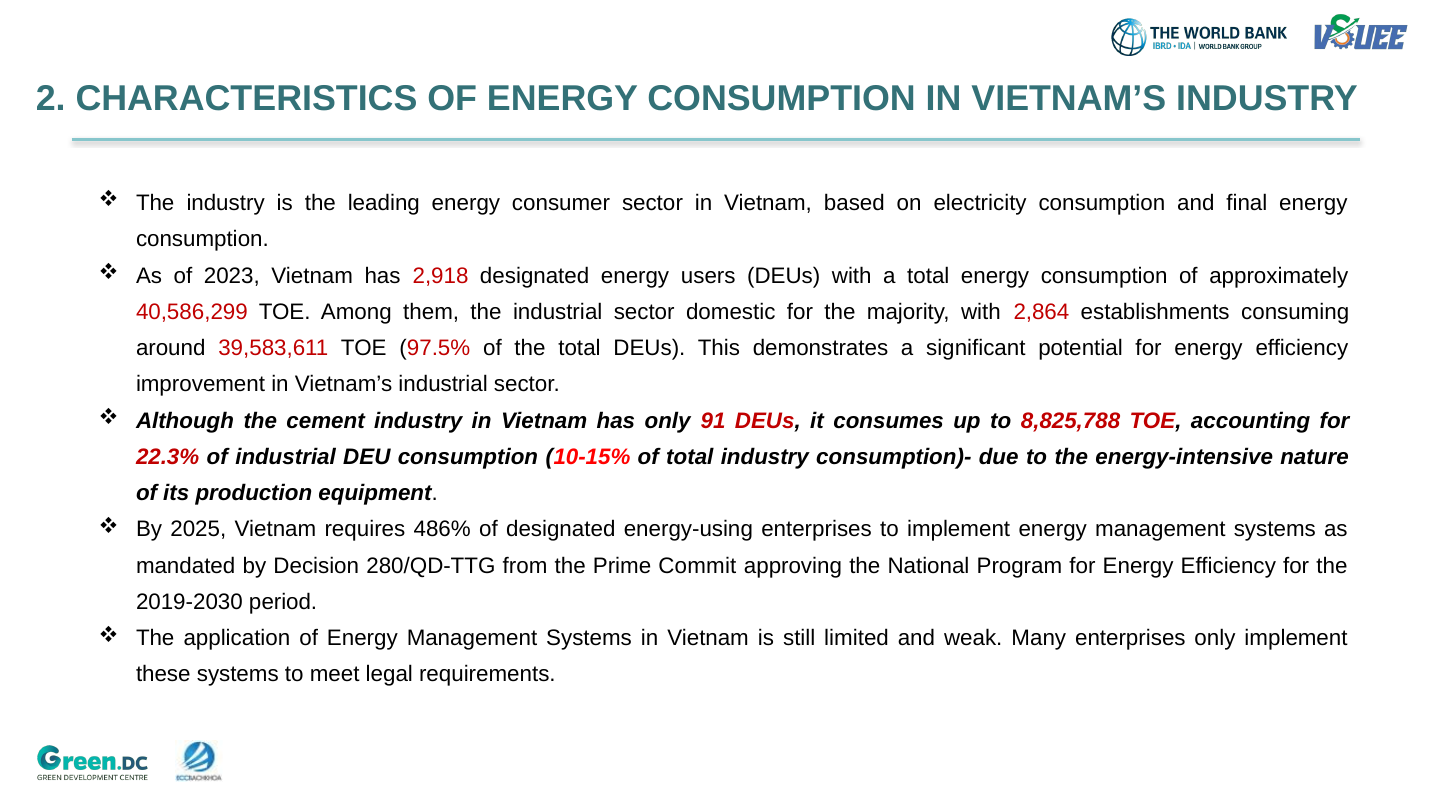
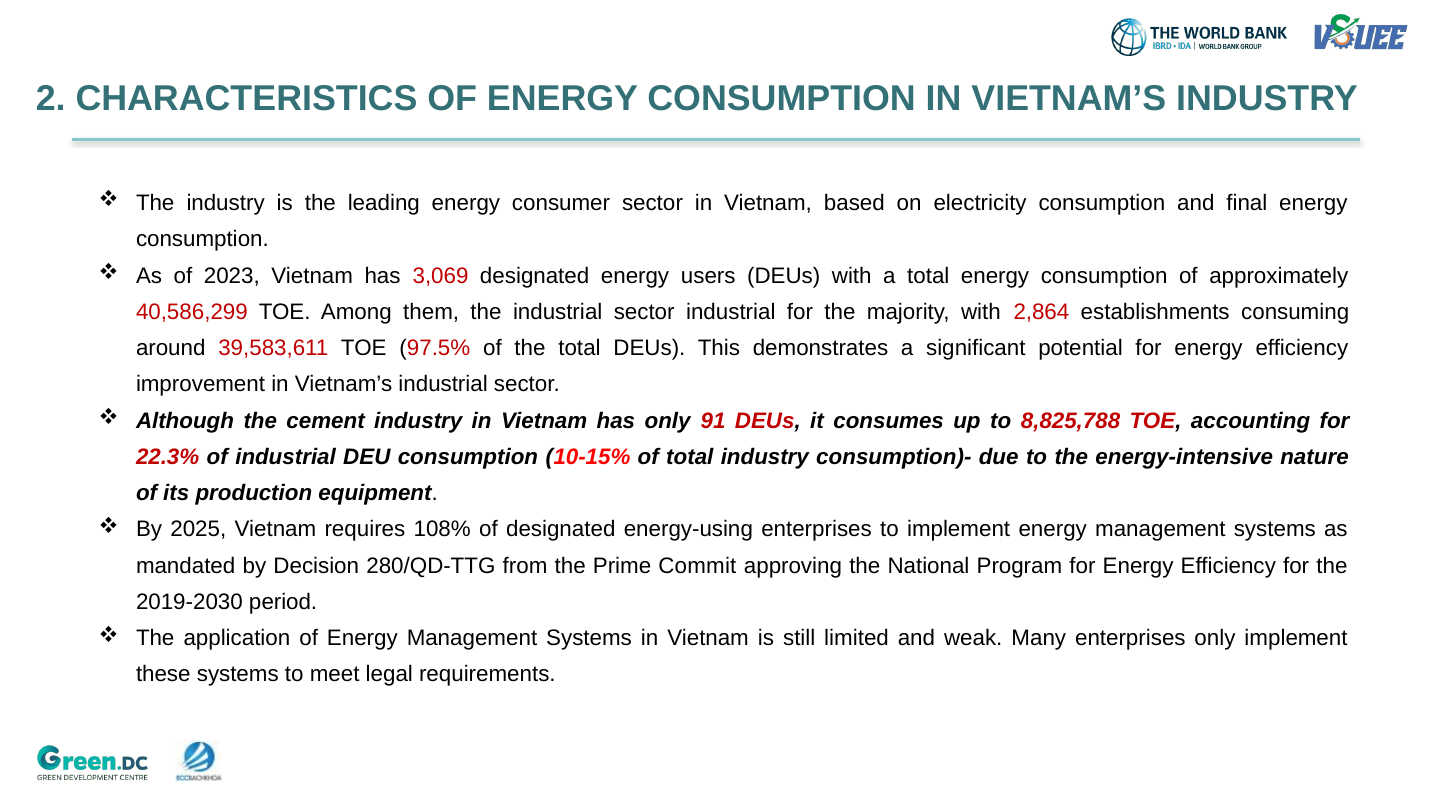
2,918: 2,918 -> 3,069
sector domestic: domestic -> industrial
486%: 486% -> 108%
